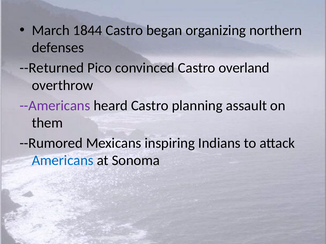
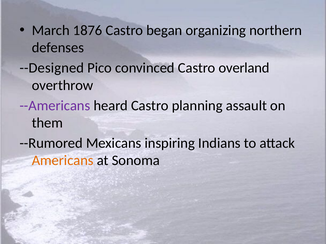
1844: 1844 -> 1876
--Returned: --Returned -> --Designed
Americans colour: blue -> orange
